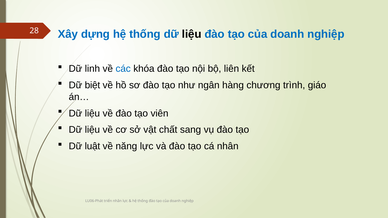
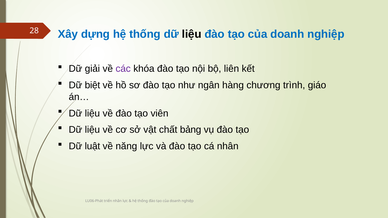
linh: linh -> giải
các colour: blue -> purple
sang: sang -> bảng
